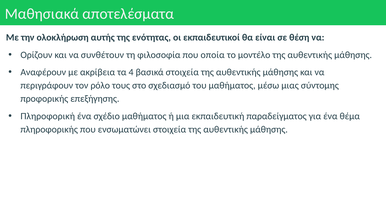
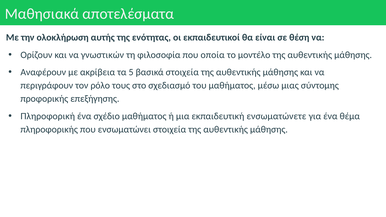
συνθέτουν: συνθέτουν -> γνωστικών
4: 4 -> 5
παραδείγματος: παραδείγματος -> ενσωματώνετε
